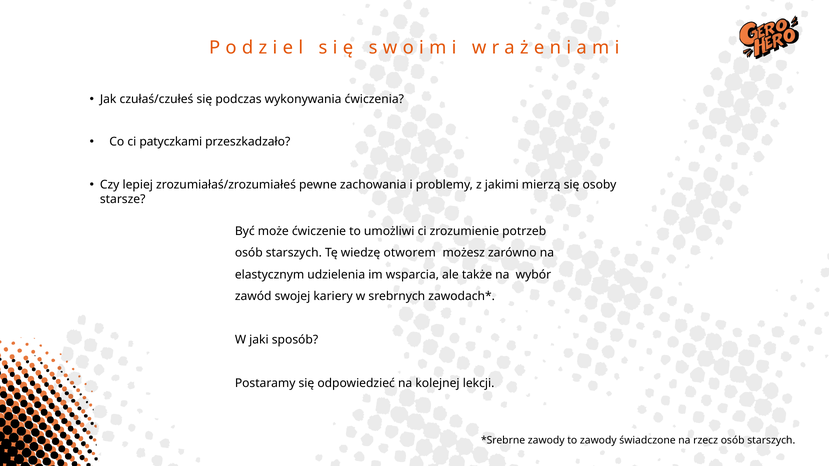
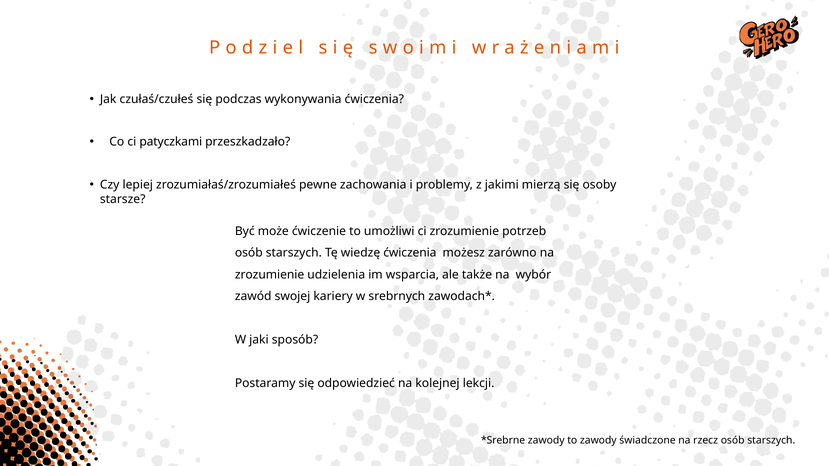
wiedzę otworem: otworem -> ćwiczenia
elastycznym at (270, 275): elastycznym -> zrozumienie
